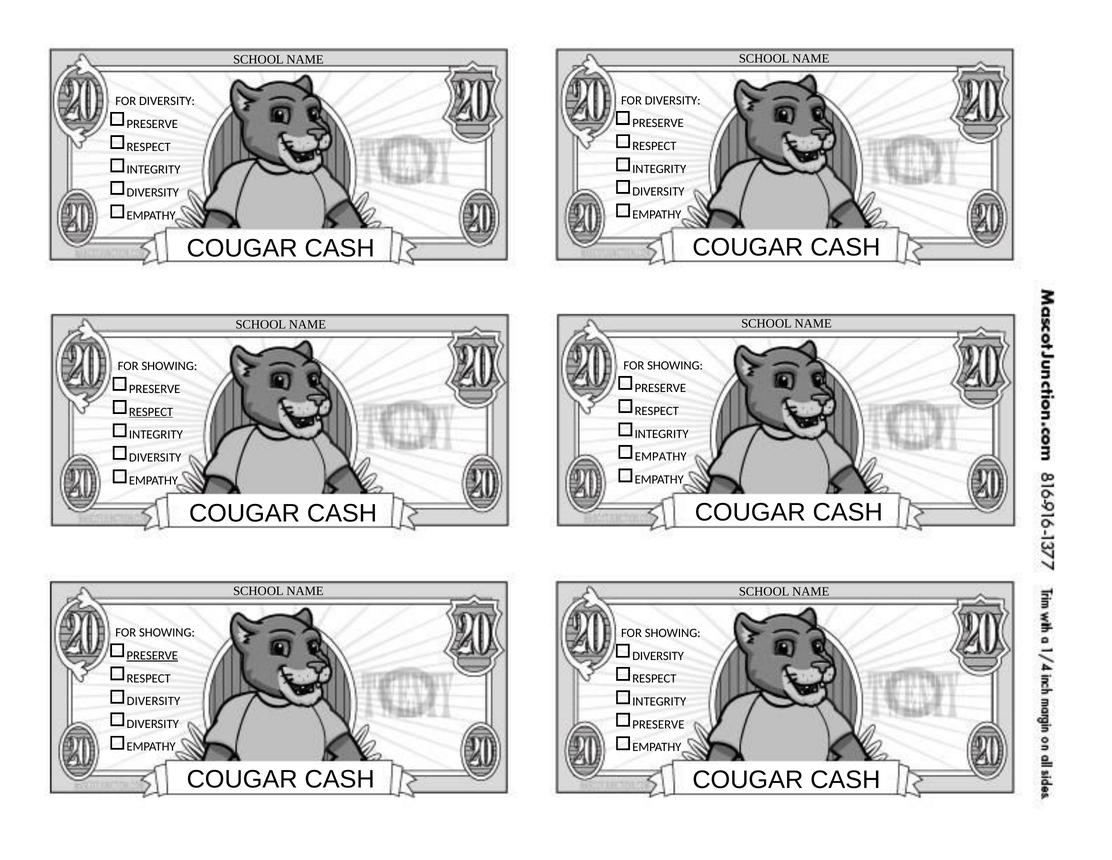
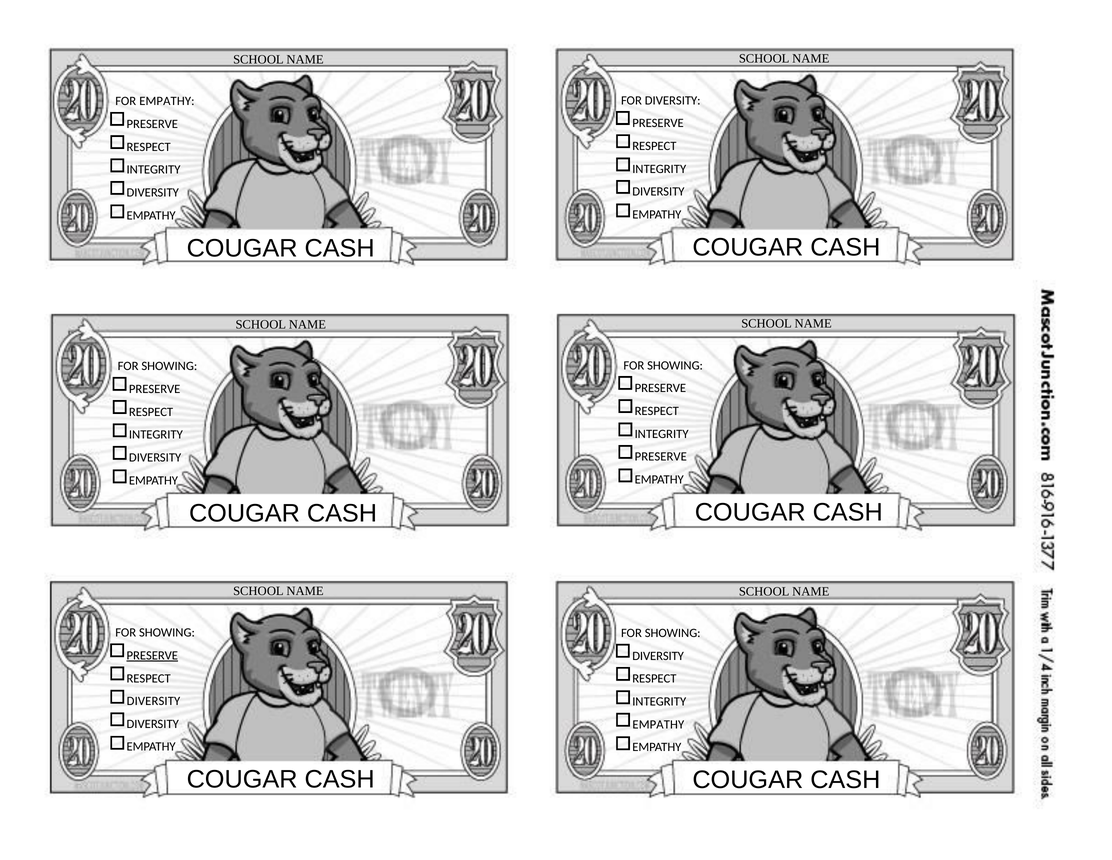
DIVERSITY at (167, 101): DIVERSITY -> EMPATHY
RESPECT at (151, 412) underline: present -> none
EMPATHY at (661, 456): EMPATHY -> PRESERVE
PRESERVE at (658, 724): PRESERVE -> EMPATHY
